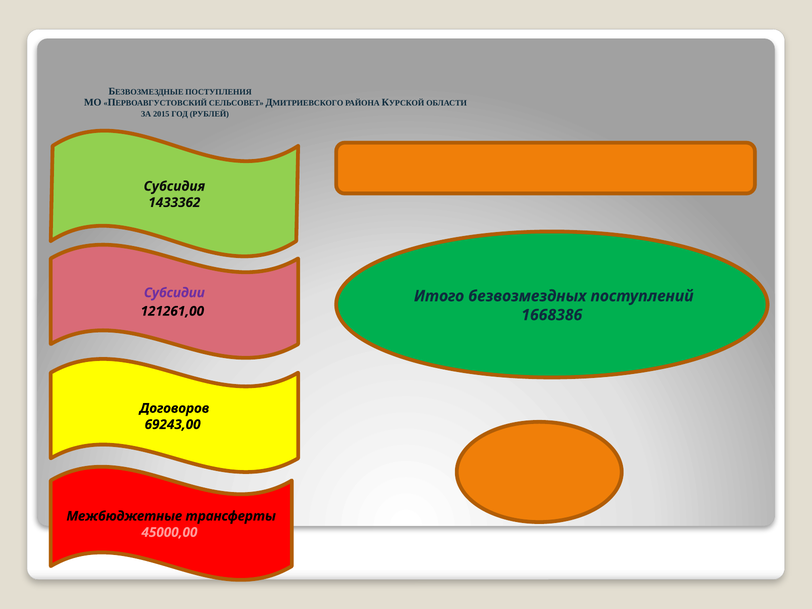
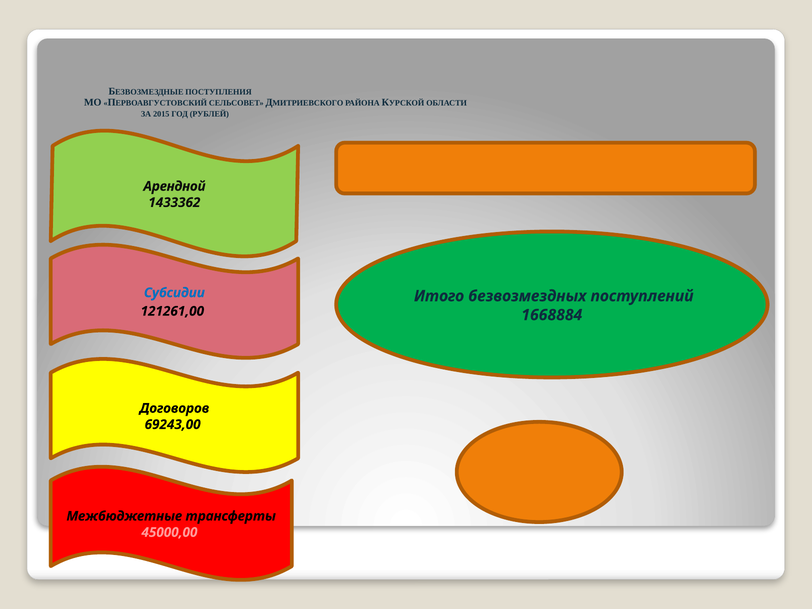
Субсидия: Субсидия -> Арендной
Субсидии colour: purple -> blue
1668386: 1668386 -> 1668884
